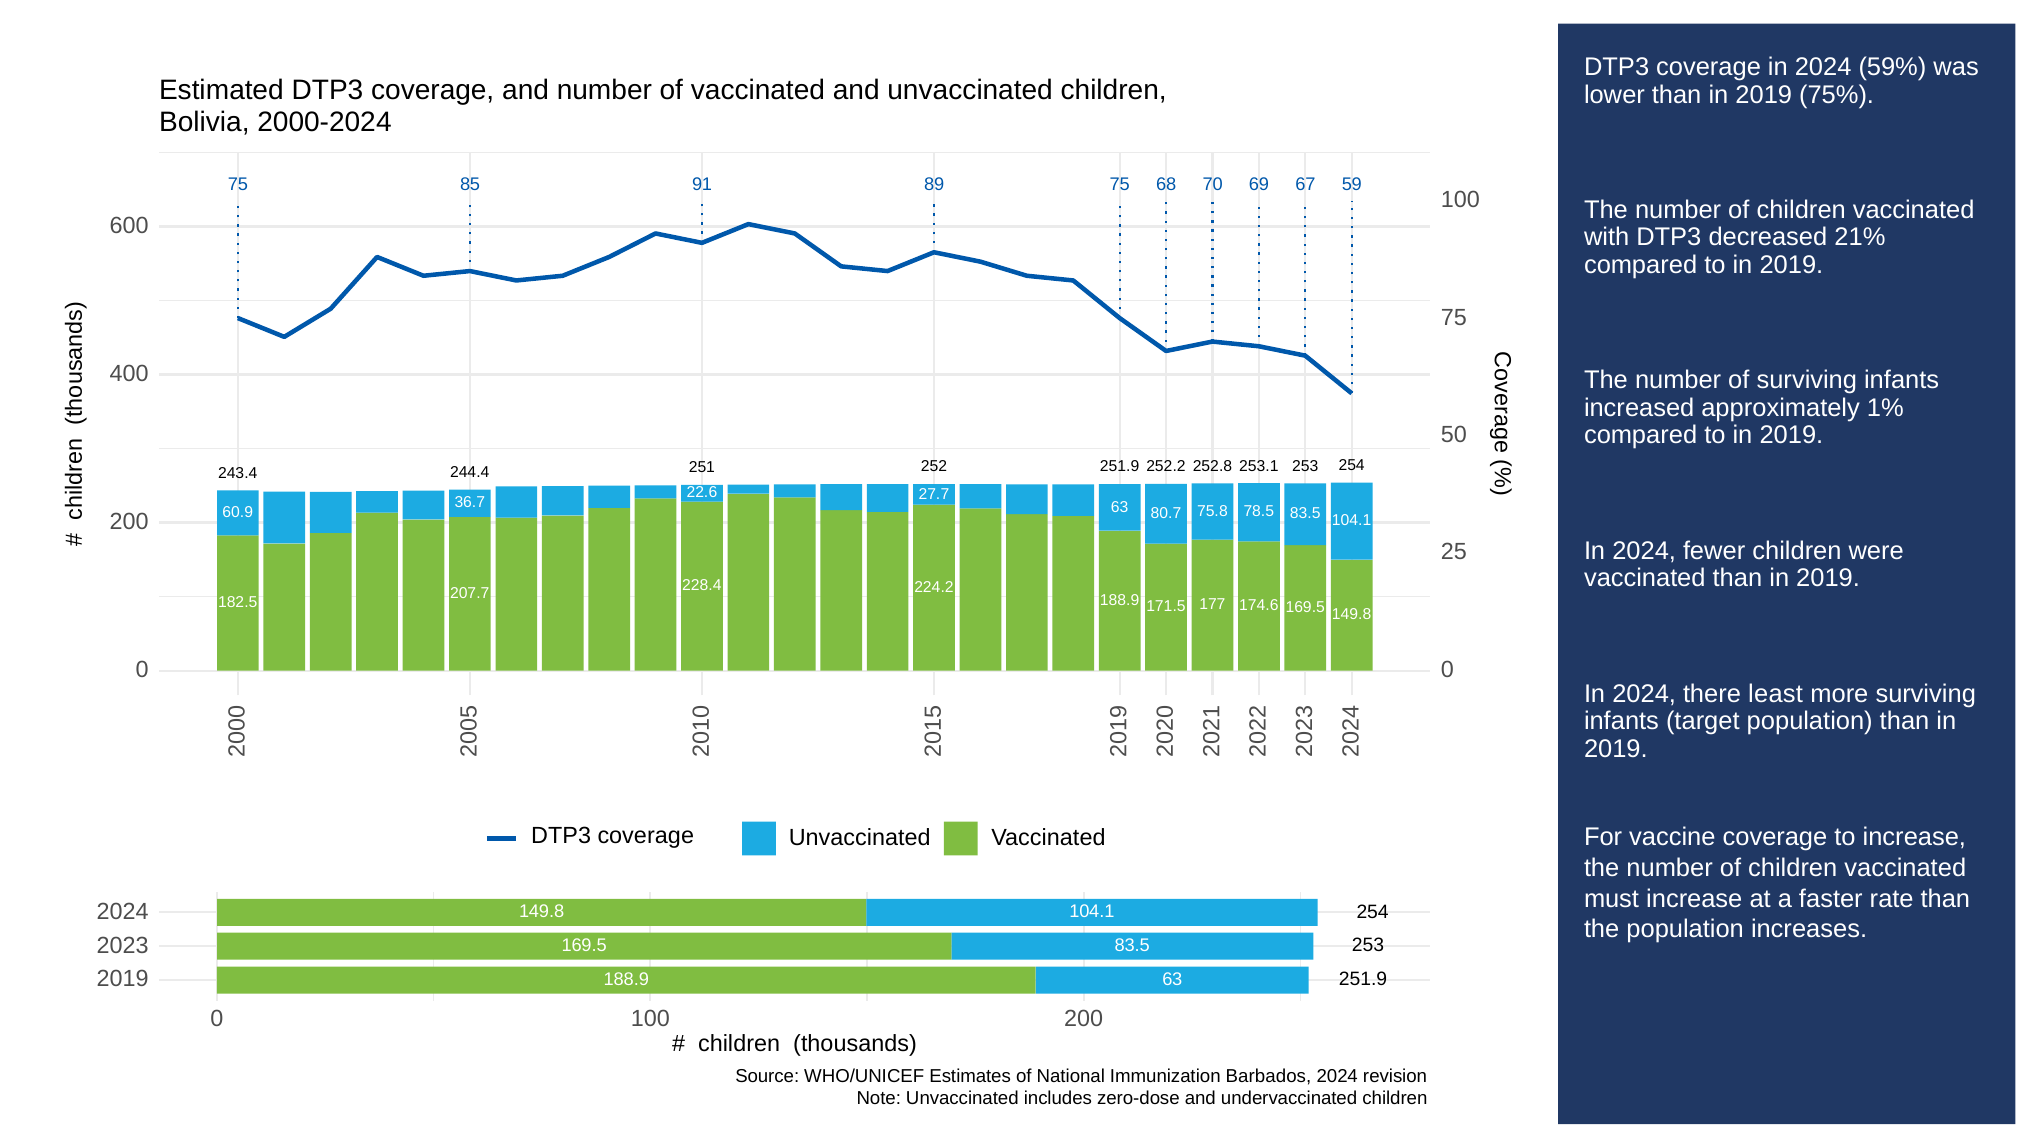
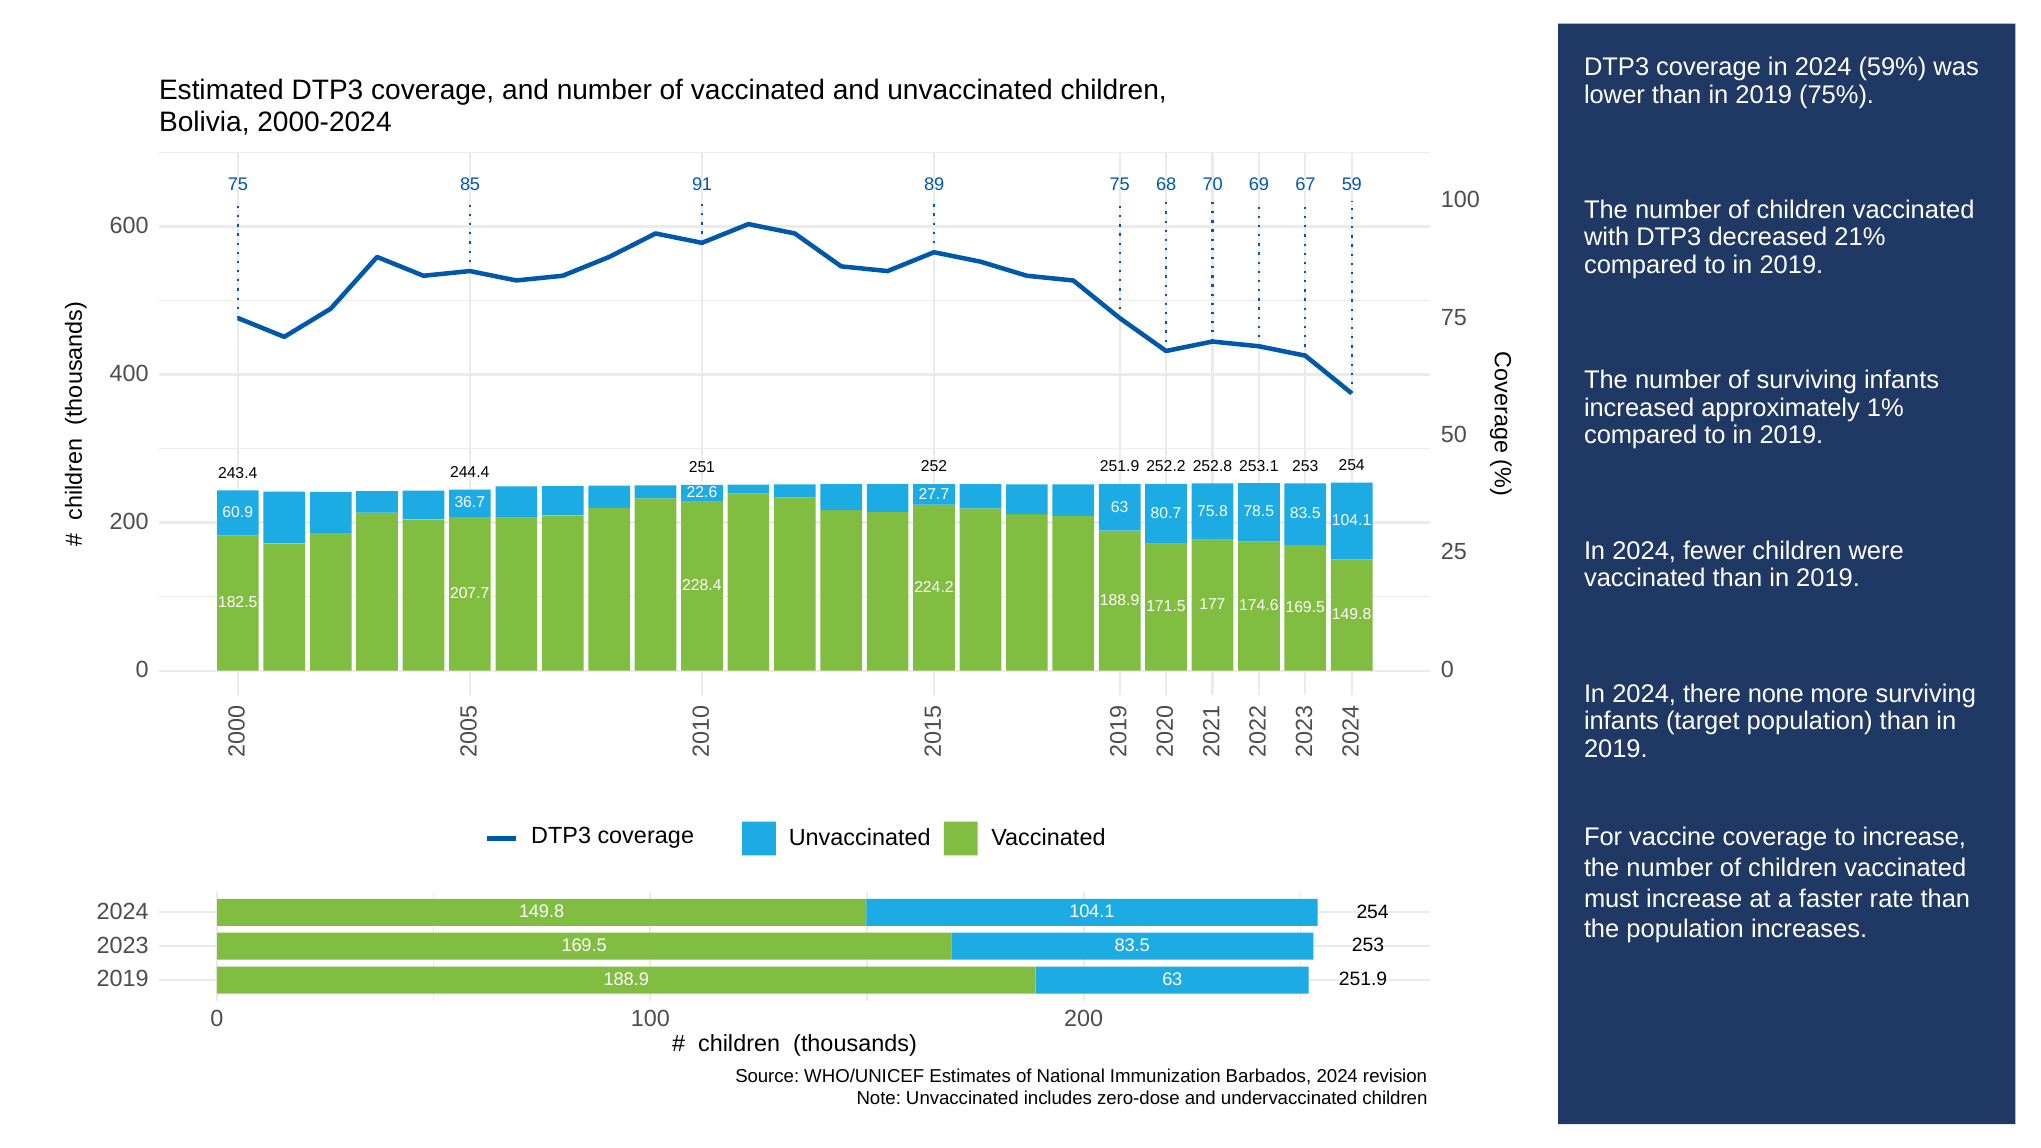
least: least -> none
